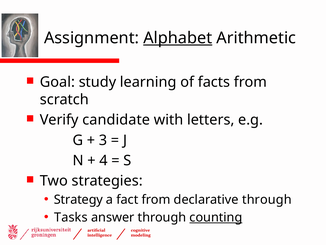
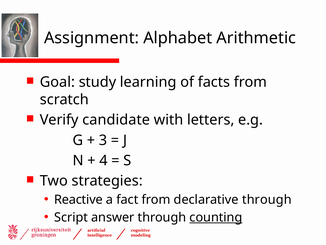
Alphabet underline: present -> none
Strategy: Strategy -> Reactive
Tasks: Tasks -> Script
